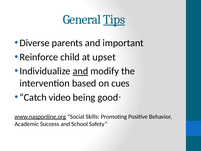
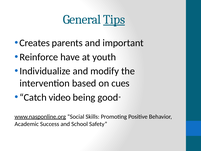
Diverse: Diverse -> Creates
child: child -> have
upset: upset -> youth
and at (80, 71) underline: present -> none
